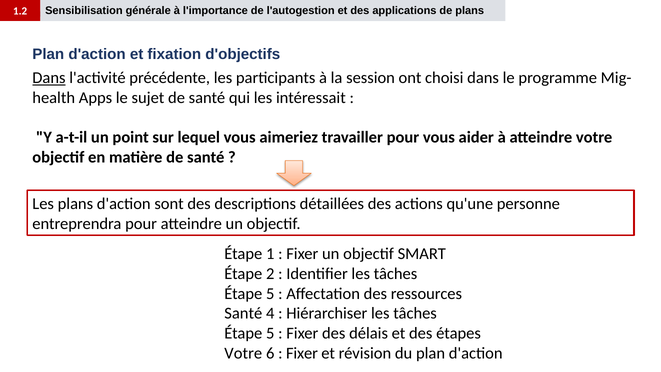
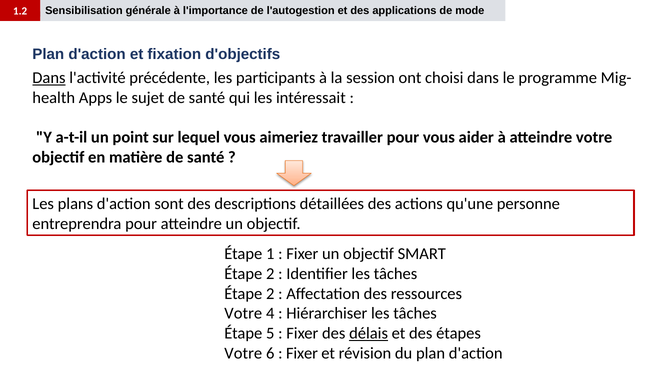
de plans: plans -> mode
5 at (270, 293): 5 -> 2
Santé at (243, 313): Santé -> Votre
délais underline: none -> present
